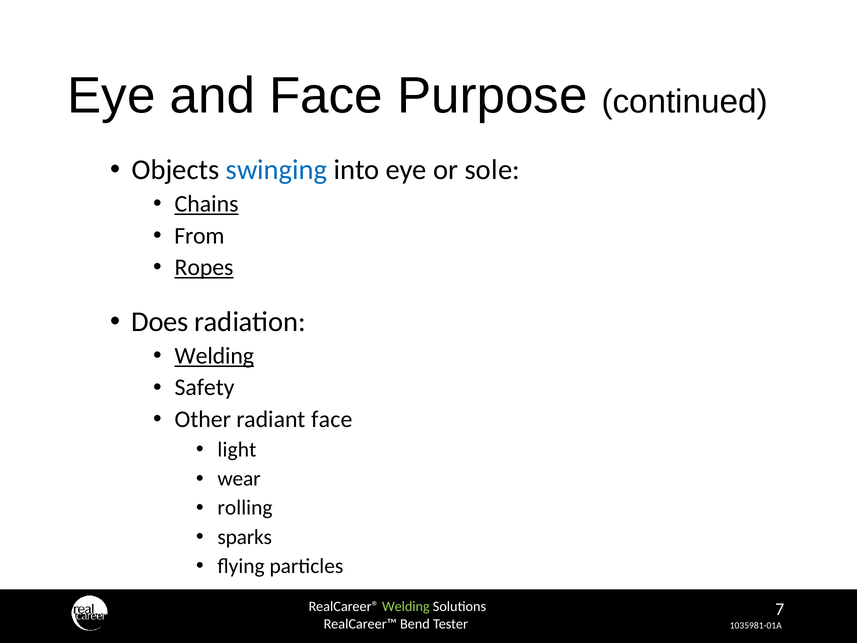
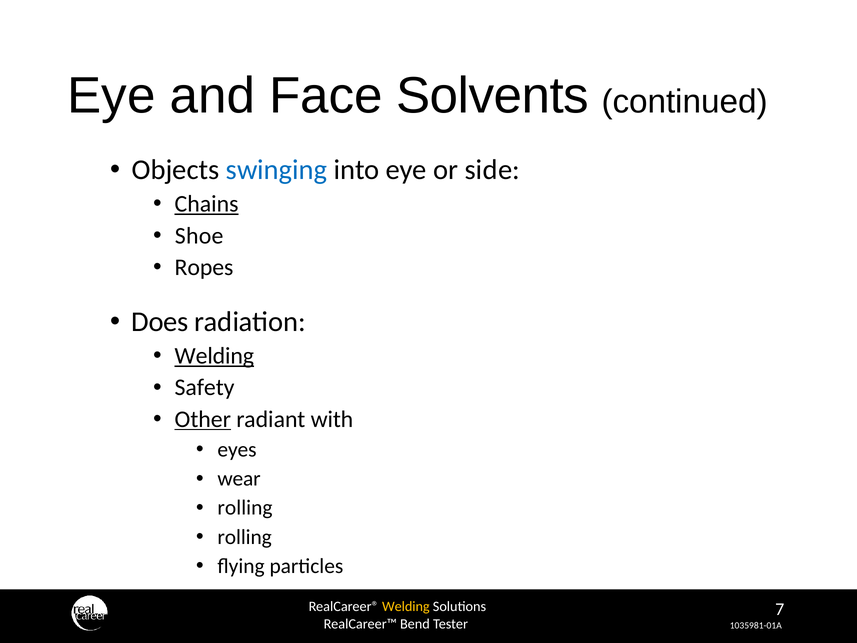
Purpose: Purpose -> Solvents
sole: sole -> side
From: From -> Shoe
Ropes underline: present -> none
Other underline: none -> present
radiant face: face -> with
light: light -> eyes
sparks at (245, 537): sparks -> rolling
Welding at (406, 606) colour: light green -> yellow
